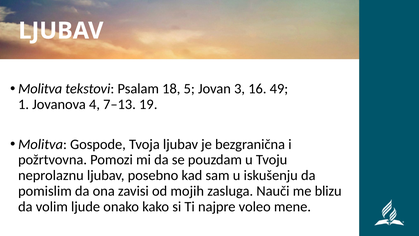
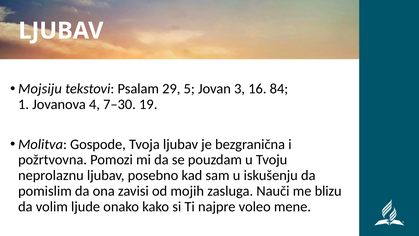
Molitva at (40, 89): Molitva -> Mojsiju
18: 18 -> 29
49: 49 -> 84
7–13: 7–13 -> 7–30
